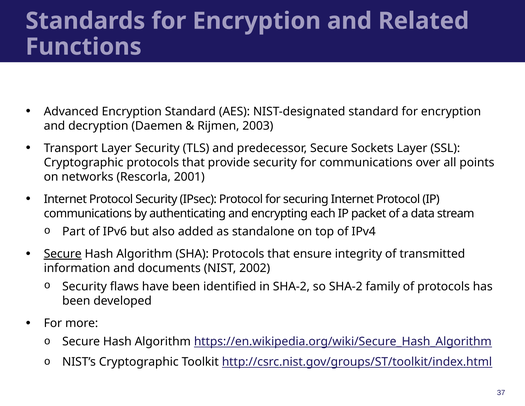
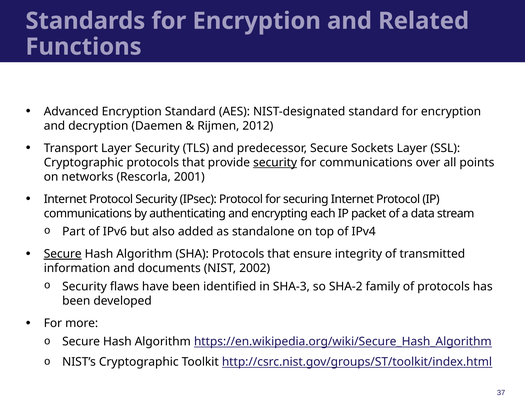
2003: 2003 -> 2012
security at (275, 162) underline: none -> present
in SHA-2: SHA-2 -> SHA-3
